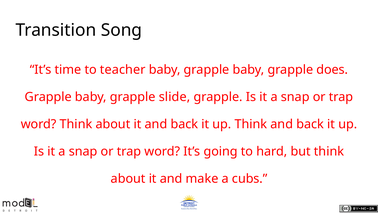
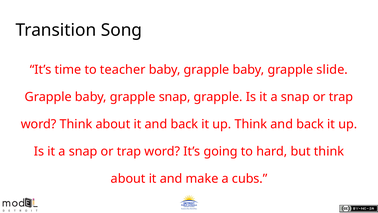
does: does -> slide
grapple slide: slide -> snap
